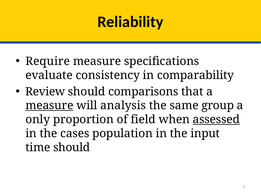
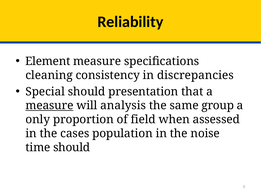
Require: Require -> Element
evaluate: evaluate -> cleaning
comparability: comparability -> discrepancies
Review: Review -> Special
comparisons: comparisons -> presentation
assessed underline: present -> none
input: input -> noise
